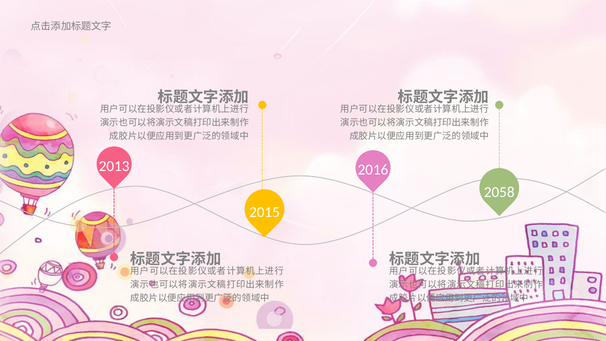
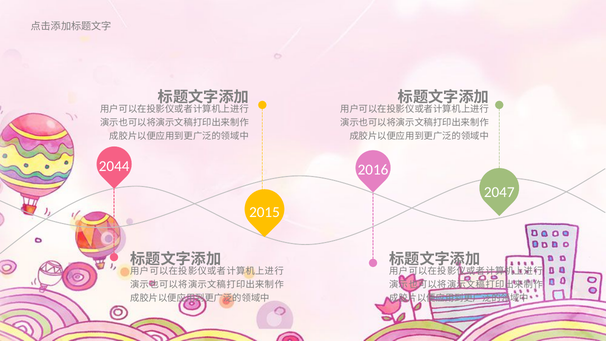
2013: 2013 -> 2044
2058: 2058 -> 2047
